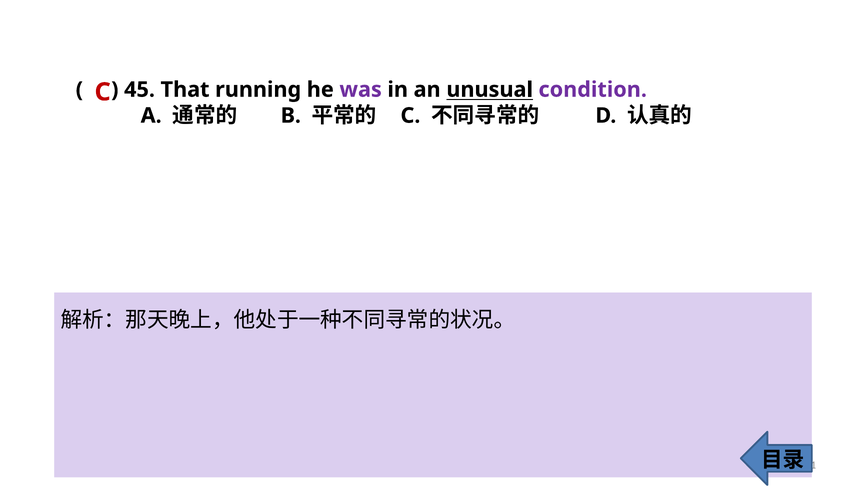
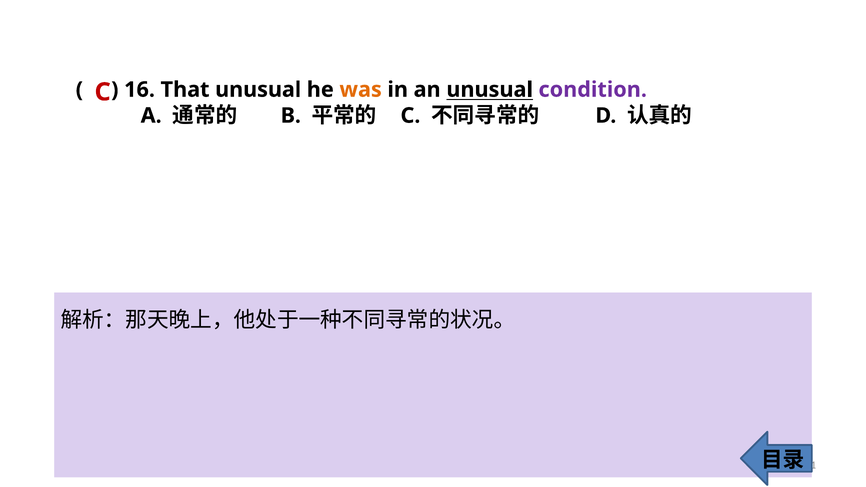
45: 45 -> 16
That running: running -> unusual
was colour: purple -> orange
